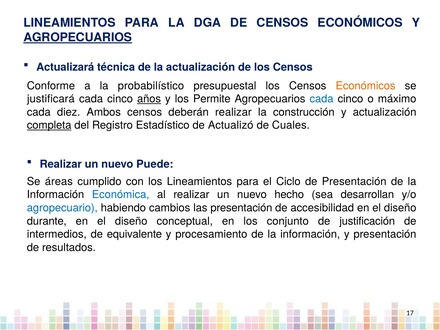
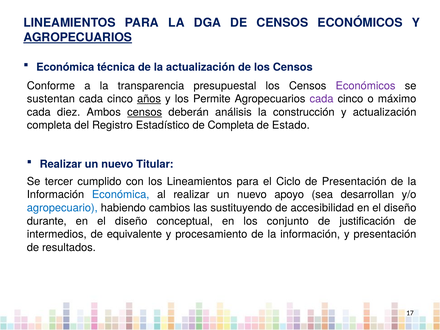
Actualizará at (65, 67): Actualizará -> Económica
probabilístico: probabilístico -> transparencia
Económicos at (366, 86) colour: orange -> purple
justificará: justificará -> sustentan
cada at (322, 99) colour: blue -> purple
censos at (145, 112) underline: none -> present
deberán realizar: realizar -> análisis
completa at (49, 125) underline: present -> none
de Actualizó: Actualizó -> Completa
Cuales: Cuales -> Estado
Puede: Puede -> Titular
áreas: áreas -> tercer
hecho: hecho -> apoyo
las presentación: presentación -> sustituyendo
